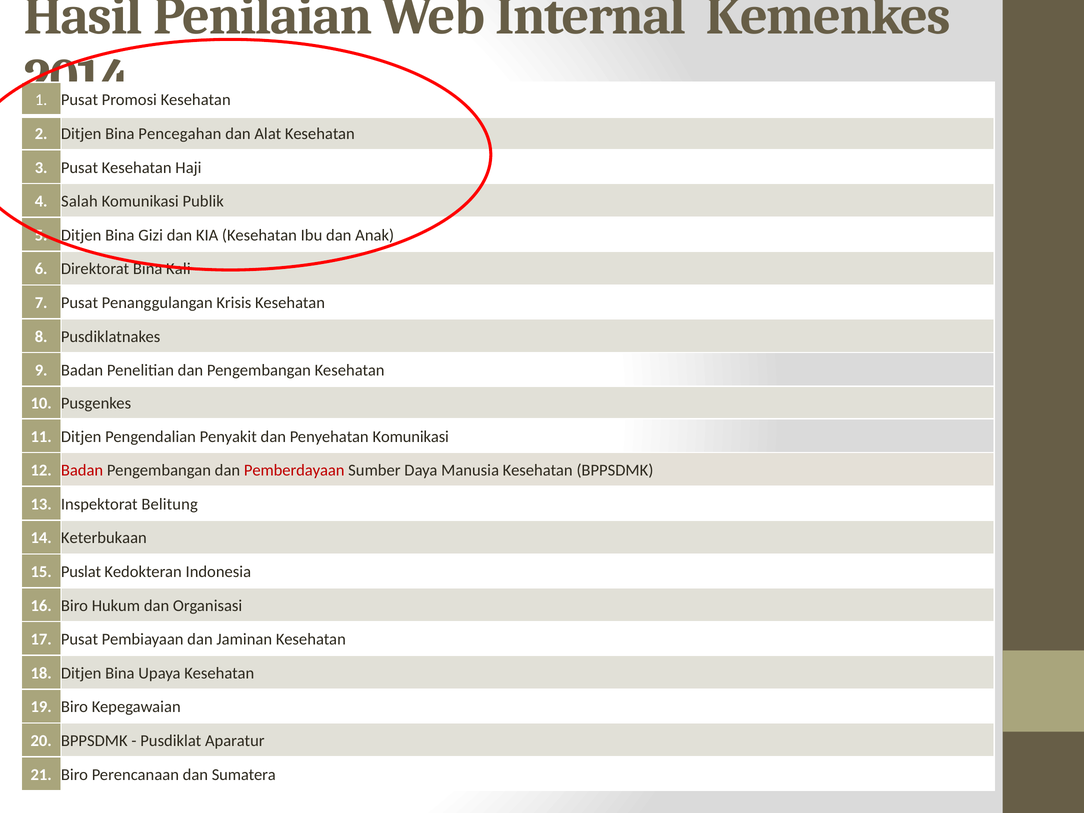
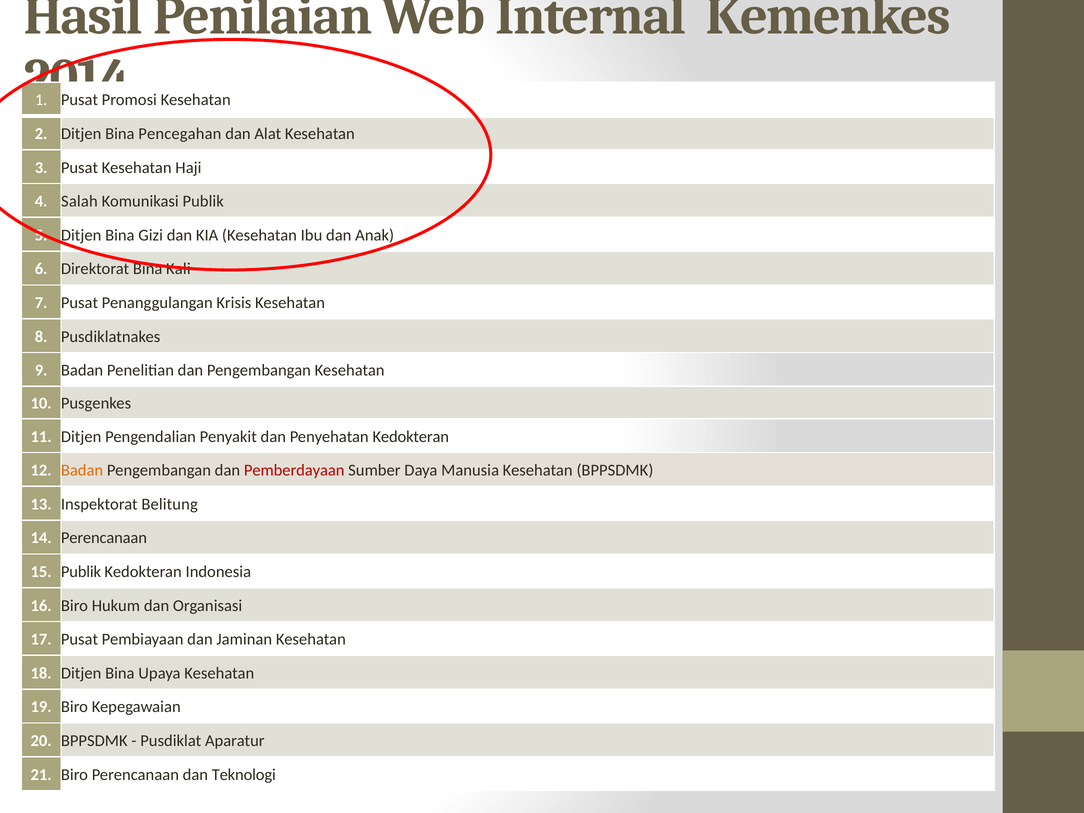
Penyehatan Komunikasi: Komunikasi -> Kedokteran
Badan at (82, 470) colour: red -> orange
14 Keterbukaan: Keterbukaan -> Perencanaan
15 Puslat: Puslat -> Publik
Sumatera: Sumatera -> Teknologi
